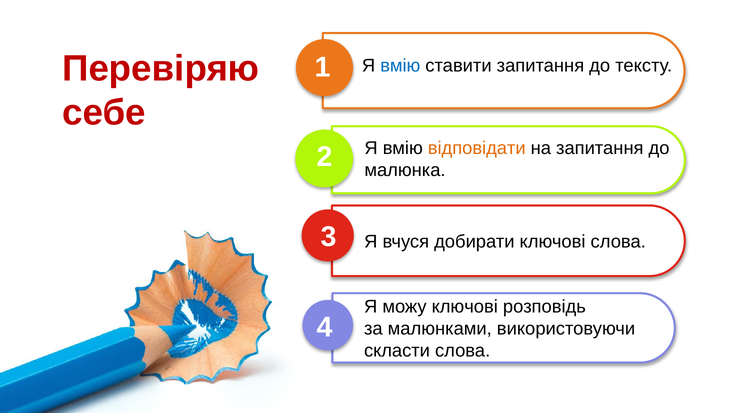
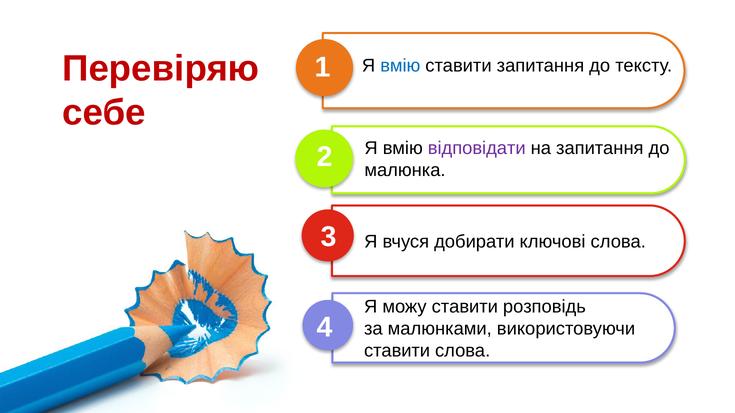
відповідати colour: orange -> purple
можу ключові: ключові -> ставити
скласти at (397, 351): скласти -> ставити
